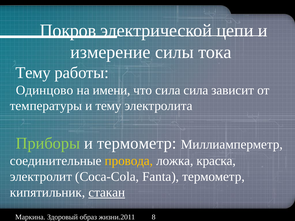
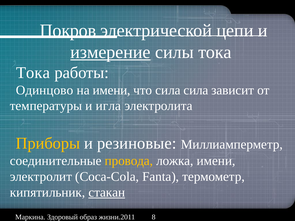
измерение underline: none -> present
Тему at (33, 73): Тему -> Тока
и тему: тему -> игла
Приборы colour: light green -> yellow
и термометр: термометр -> резиновые
ложка краска: краска -> имени
